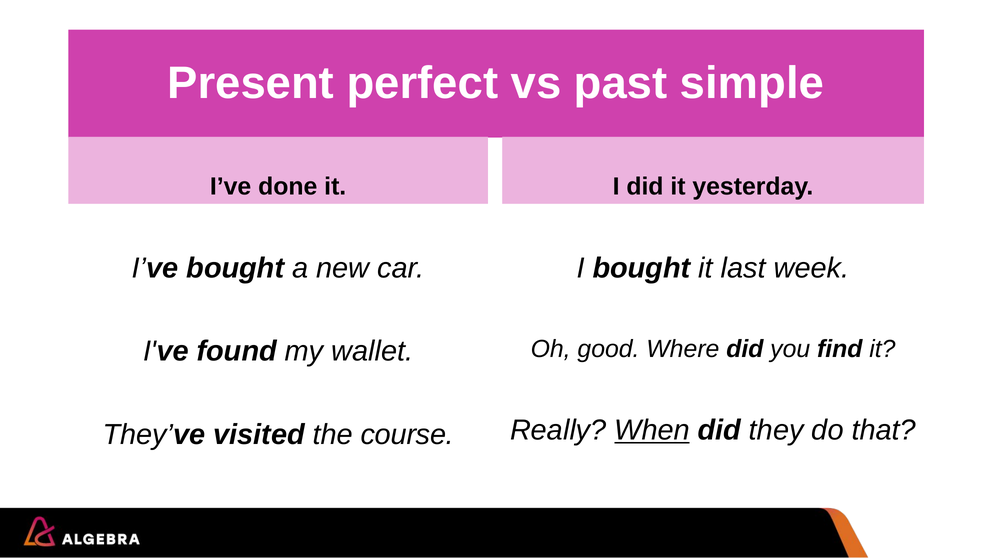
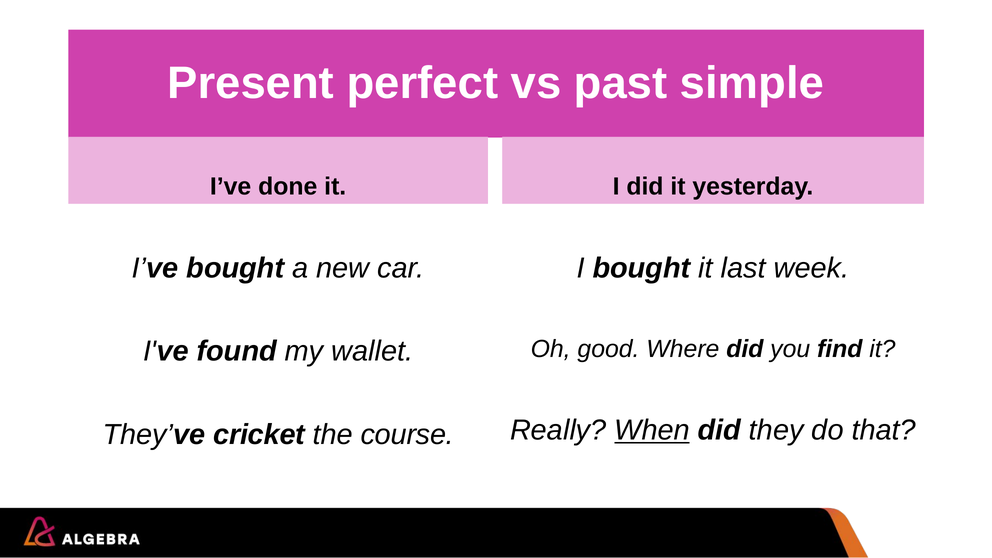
visited: visited -> cricket
